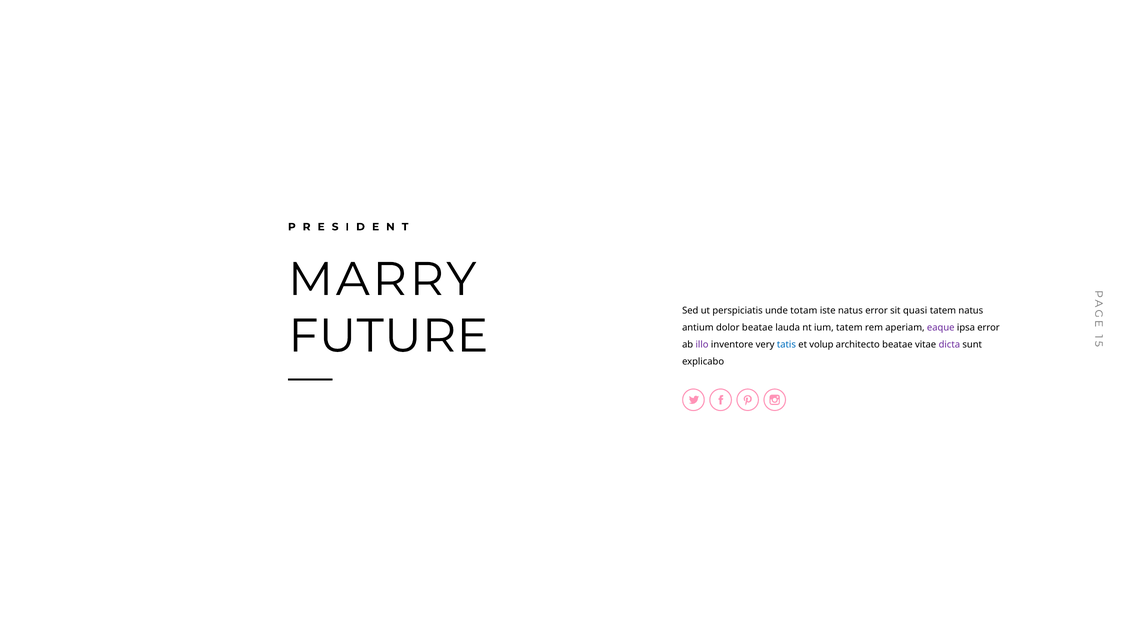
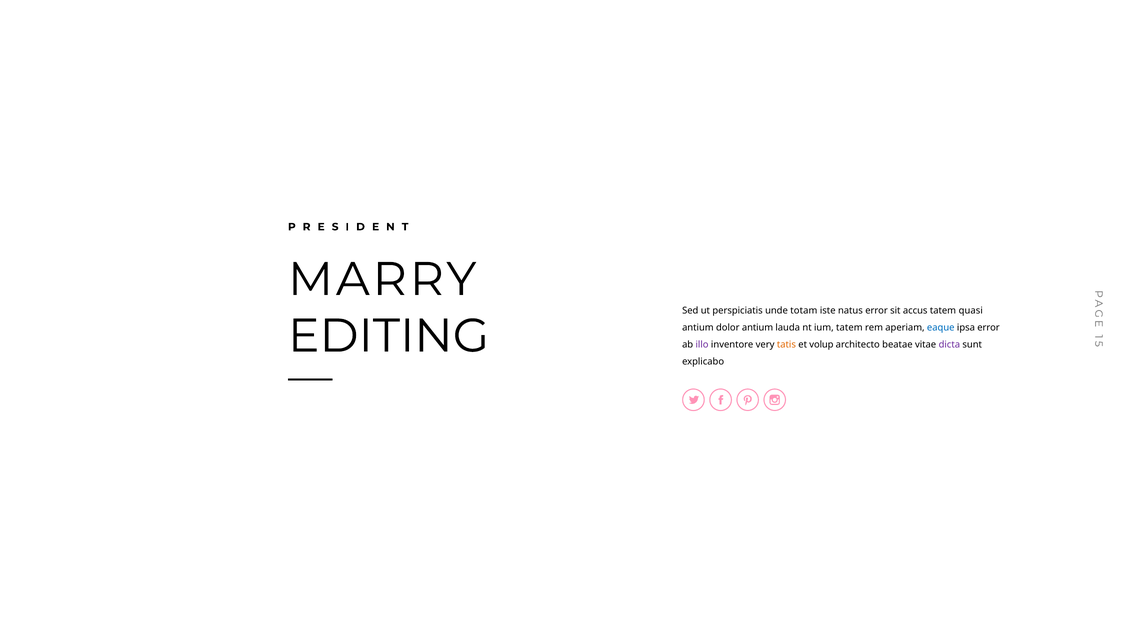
quasi: quasi -> accus
tatem natus: natus -> quasi
dolor beatae: beatae -> antium
eaque colour: purple -> blue
FUTURE: FUTURE -> EDITING
tatis colour: blue -> orange
